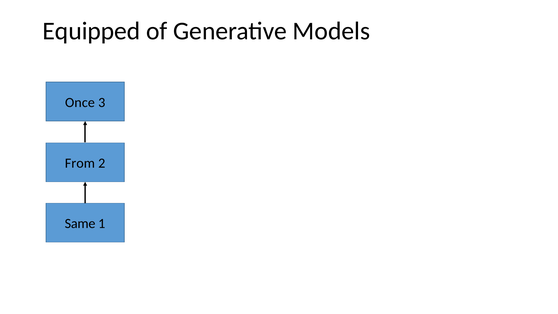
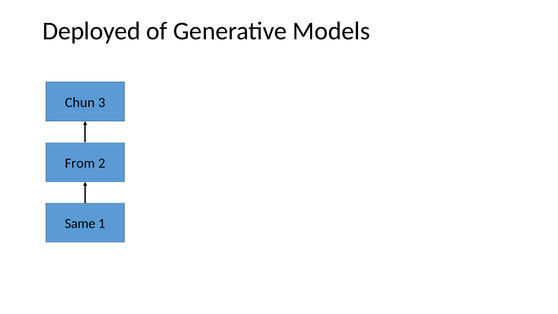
Equipped: Equipped -> Deployed
Once: Once -> Chun
